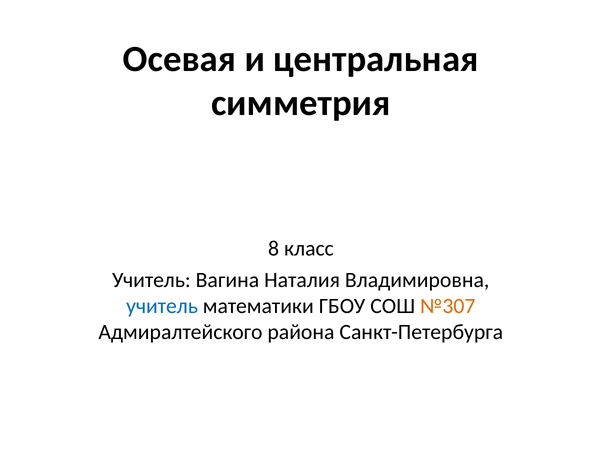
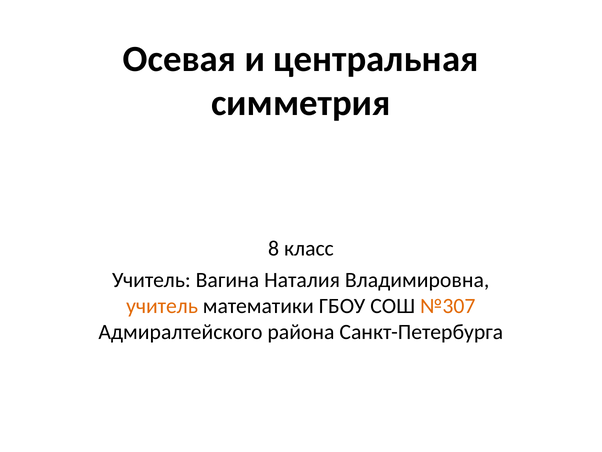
учитель at (162, 306) colour: blue -> orange
